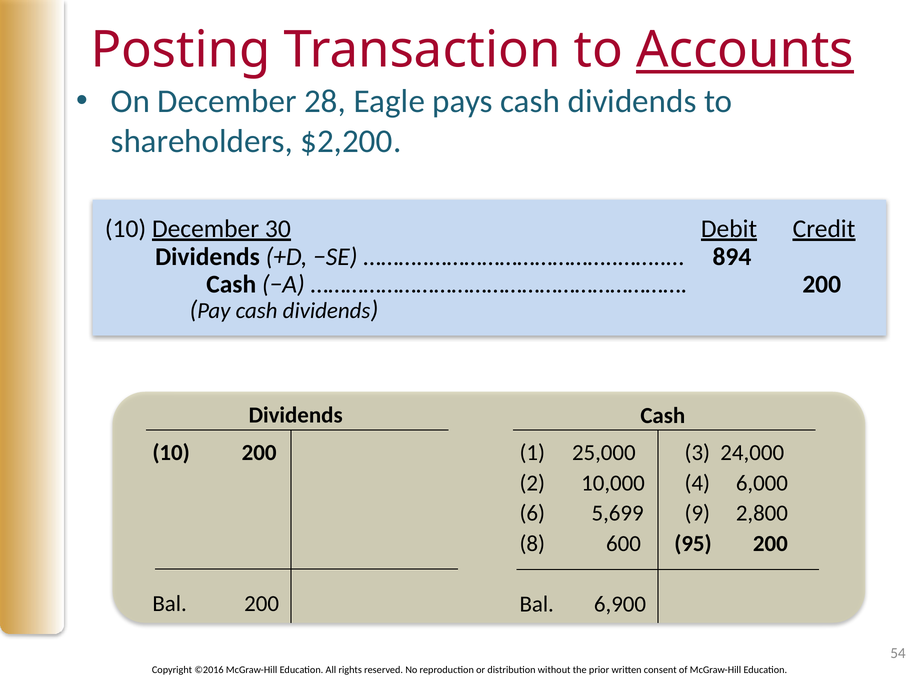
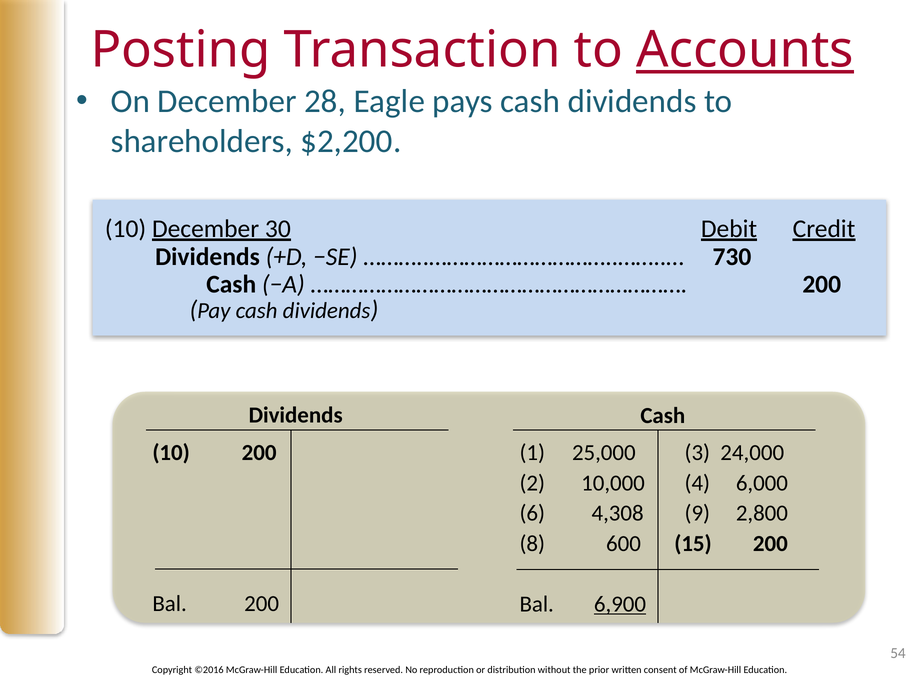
894: 894 -> 730
5,699: 5,699 -> 4,308
95: 95 -> 15
6,900 underline: none -> present
